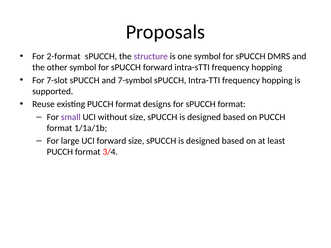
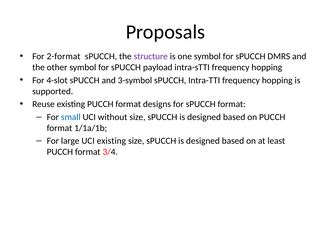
sPUCCH forward: forward -> payload
7-slot: 7-slot -> 4-slot
7-symbol: 7-symbol -> 3-symbol
small colour: purple -> blue
UCI forward: forward -> existing
